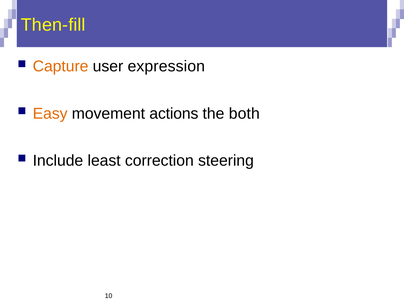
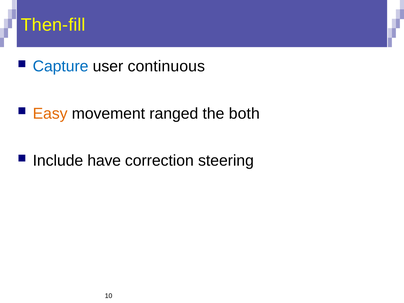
Capture colour: orange -> blue
expression: expression -> continuous
actions: actions -> ranged
least: least -> have
